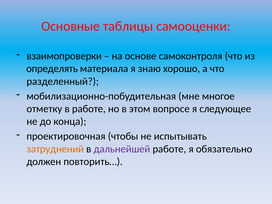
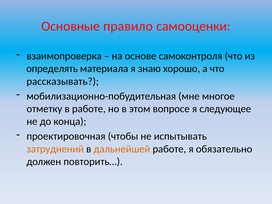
таблицы: таблицы -> правило
взаимопроверки: взаимопроверки -> взаимопроверка
разделенный: разделенный -> рассказывать
дальнейшей colour: purple -> orange
